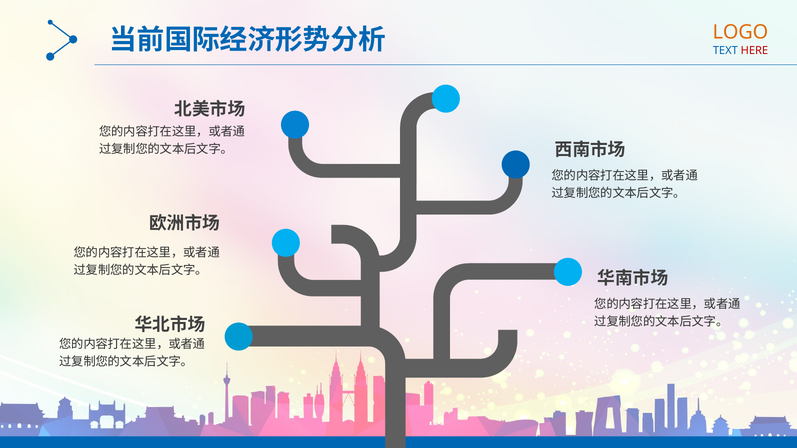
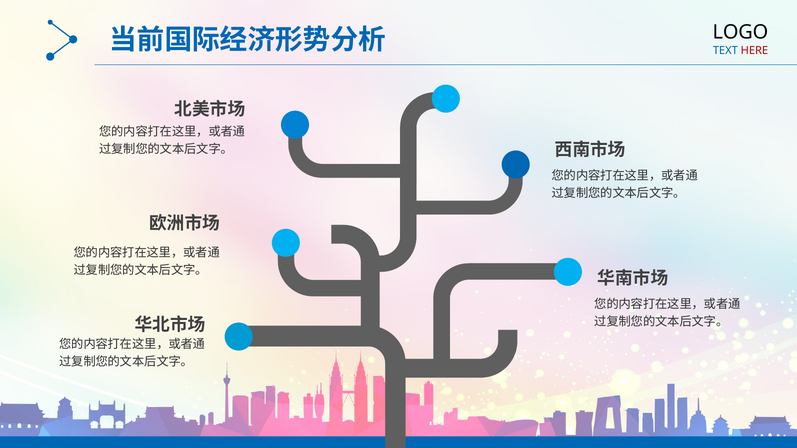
LOGO colour: orange -> black
